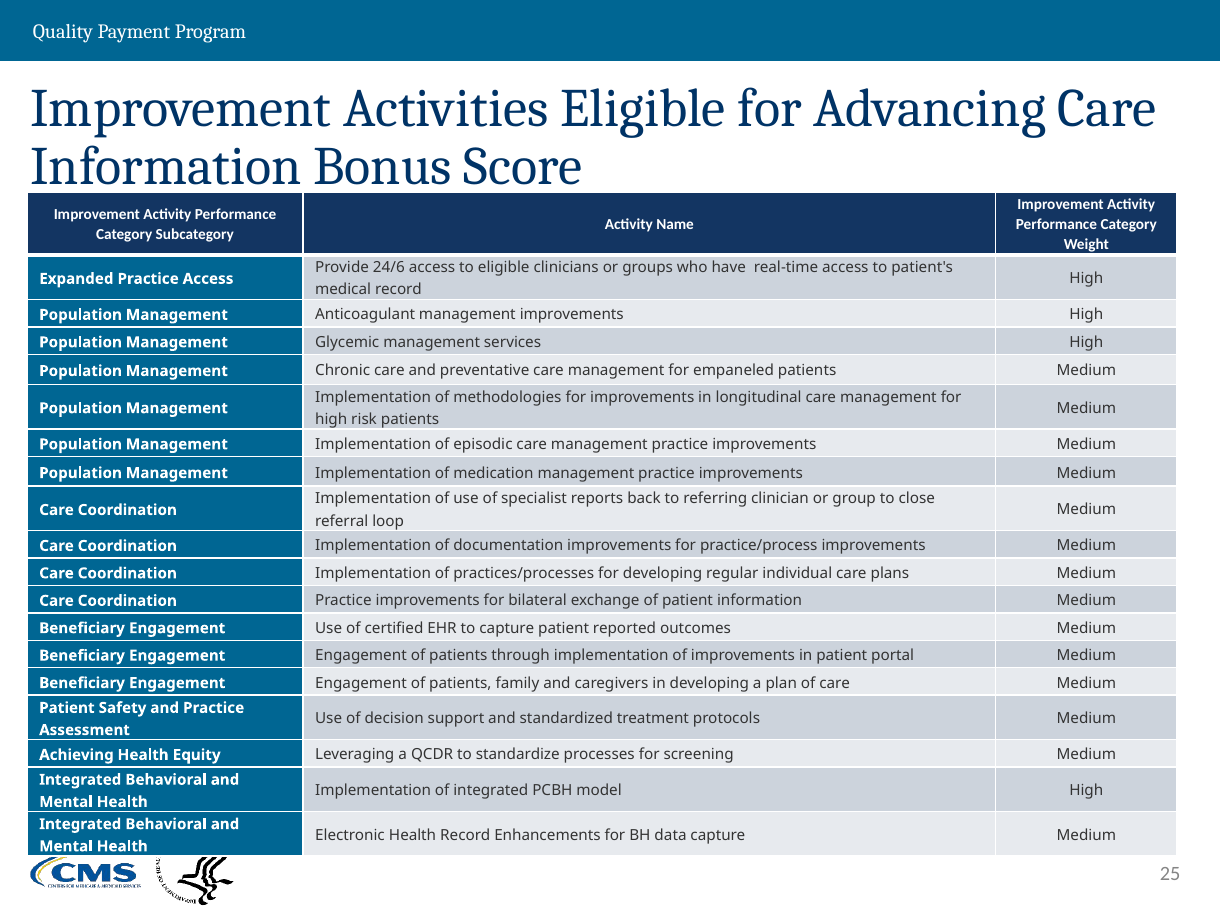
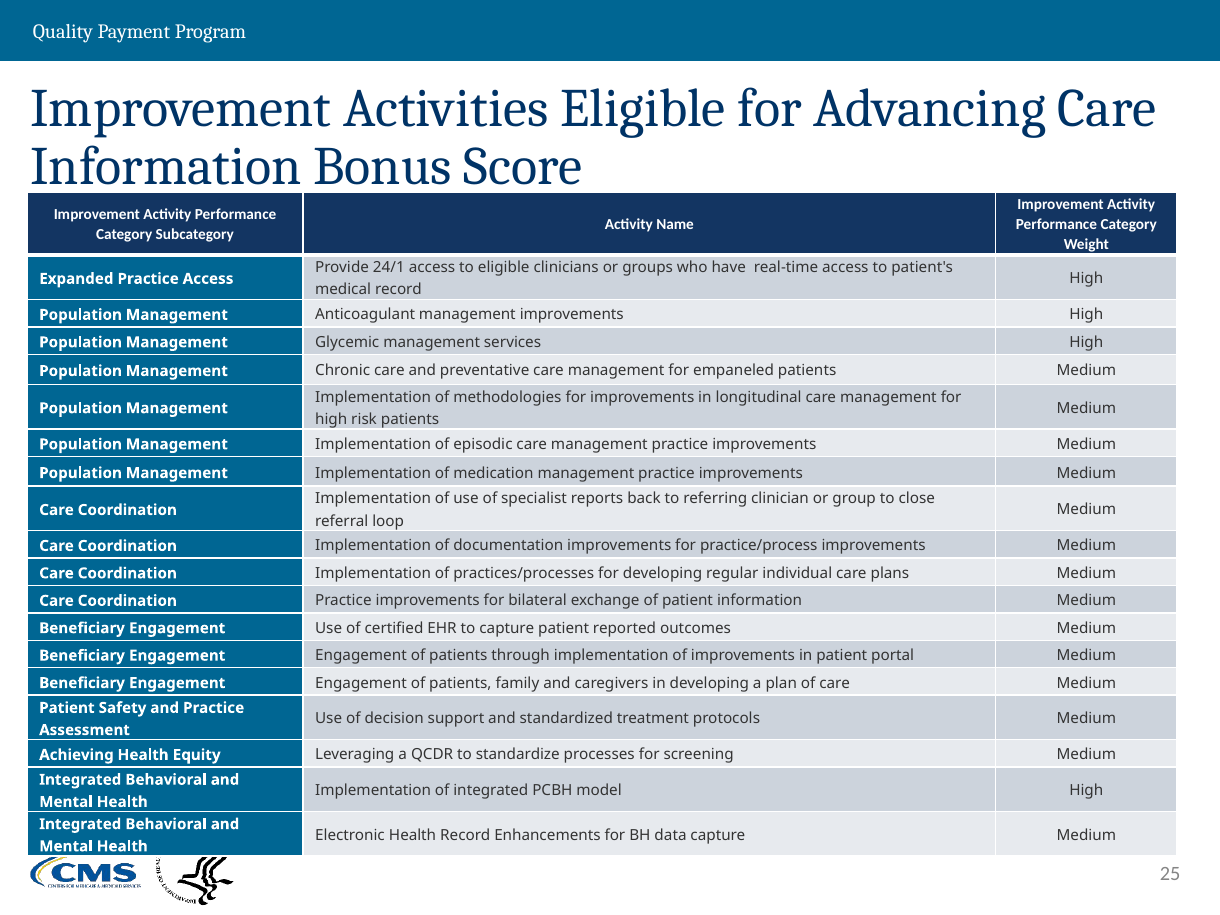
24/6: 24/6 -> 24/1
